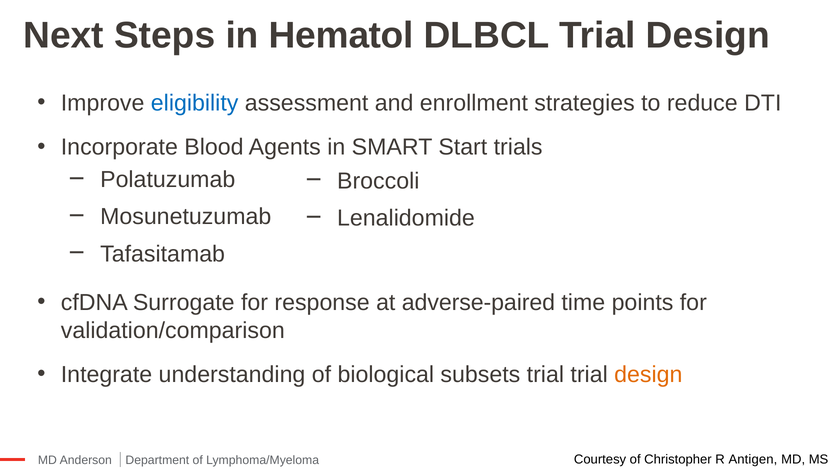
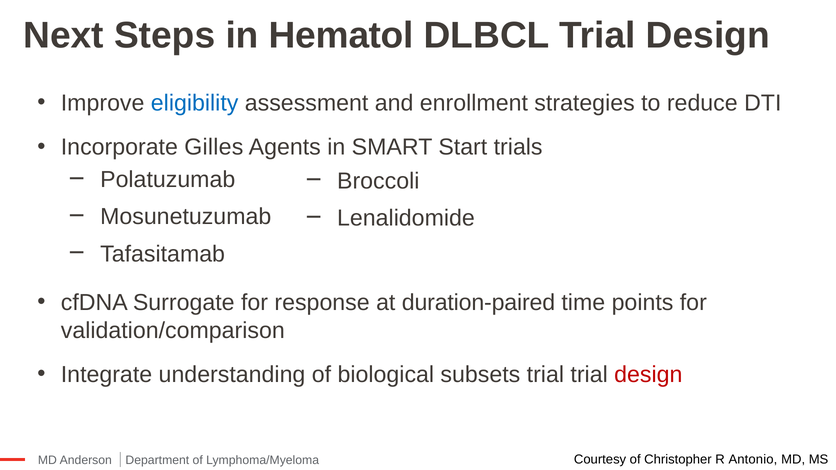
Blood: Blood -> Gilles
adverse-paired: adverse-paired -> duration-paired
design at (648, 375) colour: orange -> red
Antigen: Antigen -> Antonio
